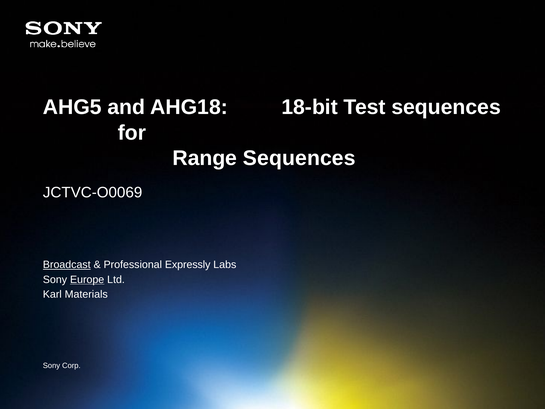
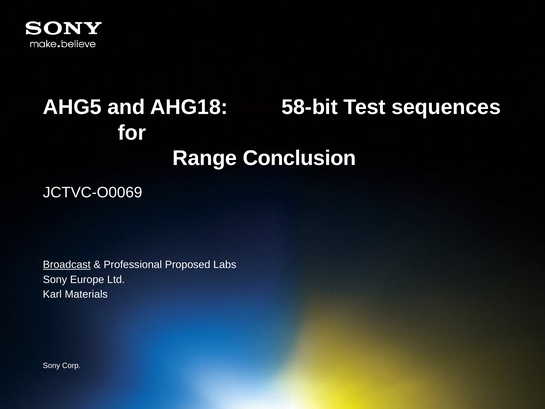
18-bit: 18-bit -> 58-bit
Range Sequences: Sequences -> Conclusion
Expressly: Expressly -> Proposed
Europe underline: present -> none
